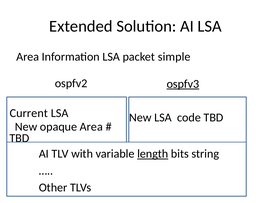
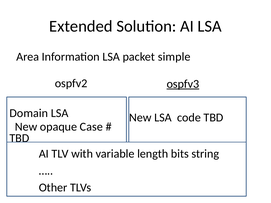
Current: Current -> Domain
opaque Area: Area -> Case
length underline: present -> none
